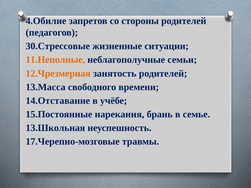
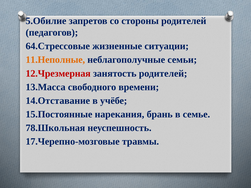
4.Обилие: 4.Обилие -> 5.Обилие
30.Стрессовые: 30.Стрессовые -> 64.Стрессовые
12.Чрезмерная colour: orange -> red
13.Школьная: 13.Школьная -> 78.Школьная
